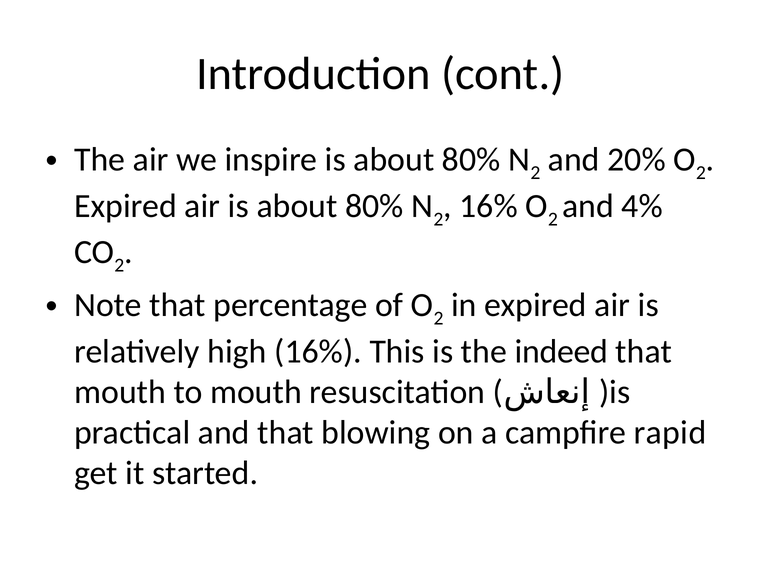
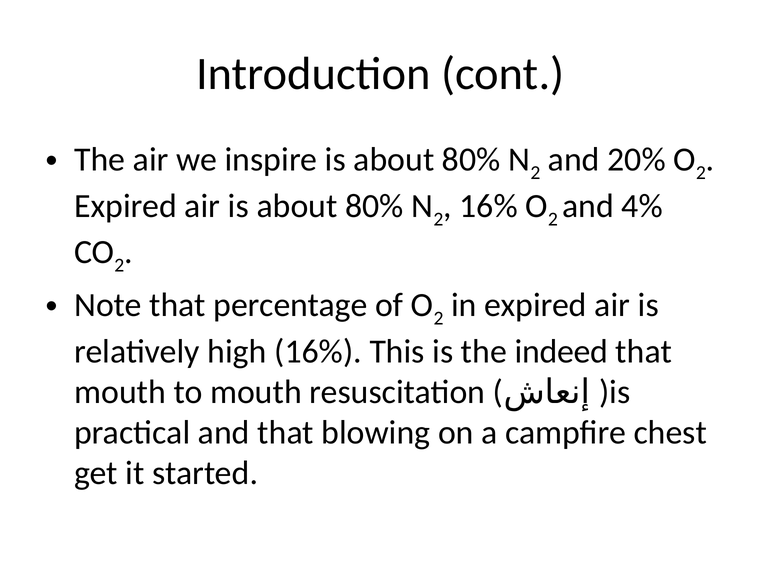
rapid: rapid -> chest
